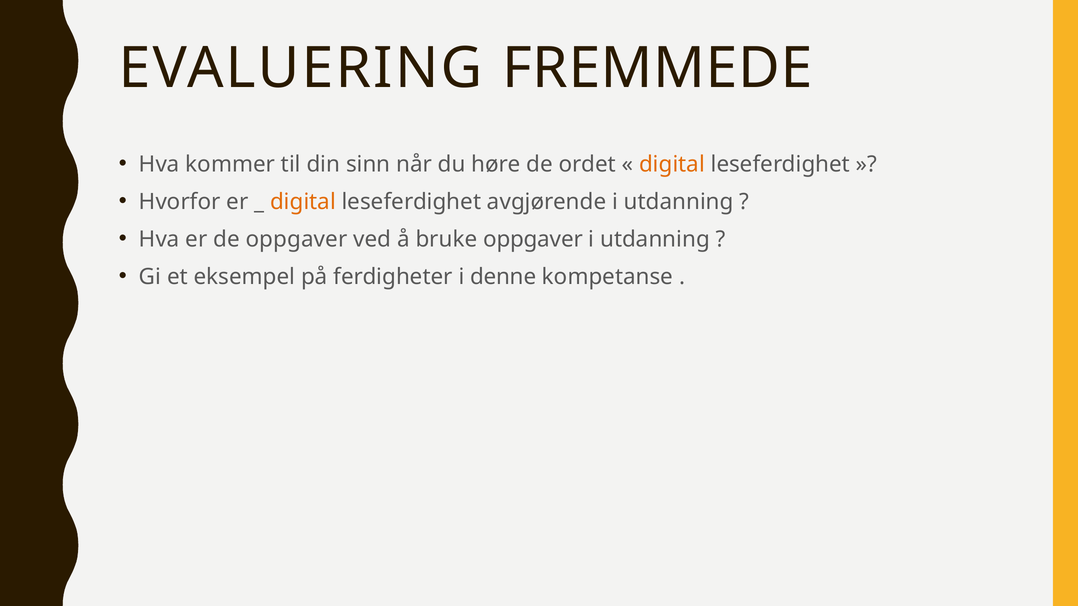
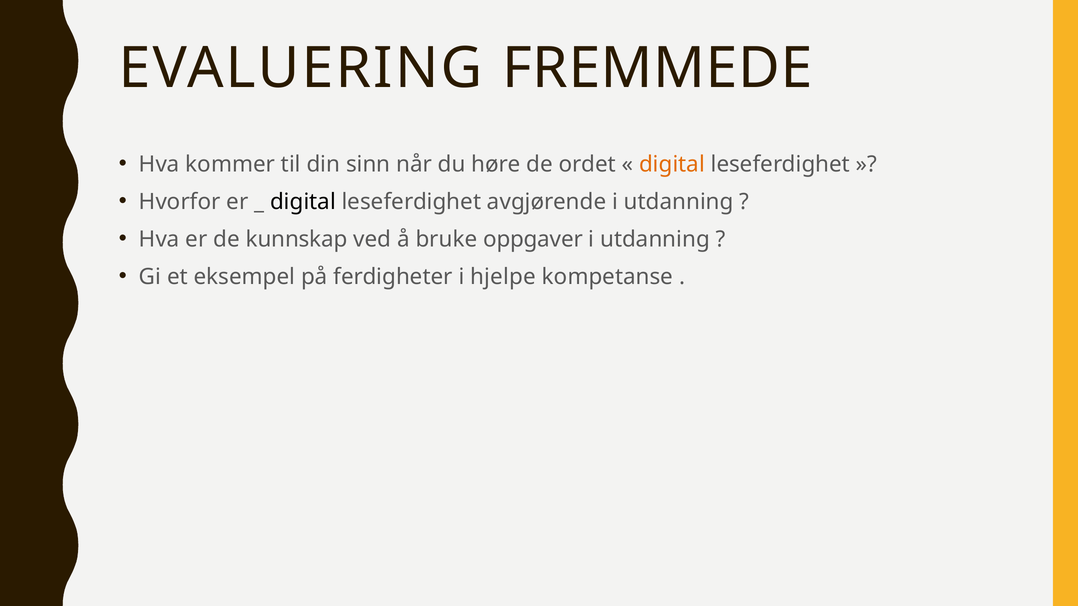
digital at (303, 202) colour: orange -> black
de oppgaver: oppgaver -> kunnskap
denne: denne -> hjelpe
